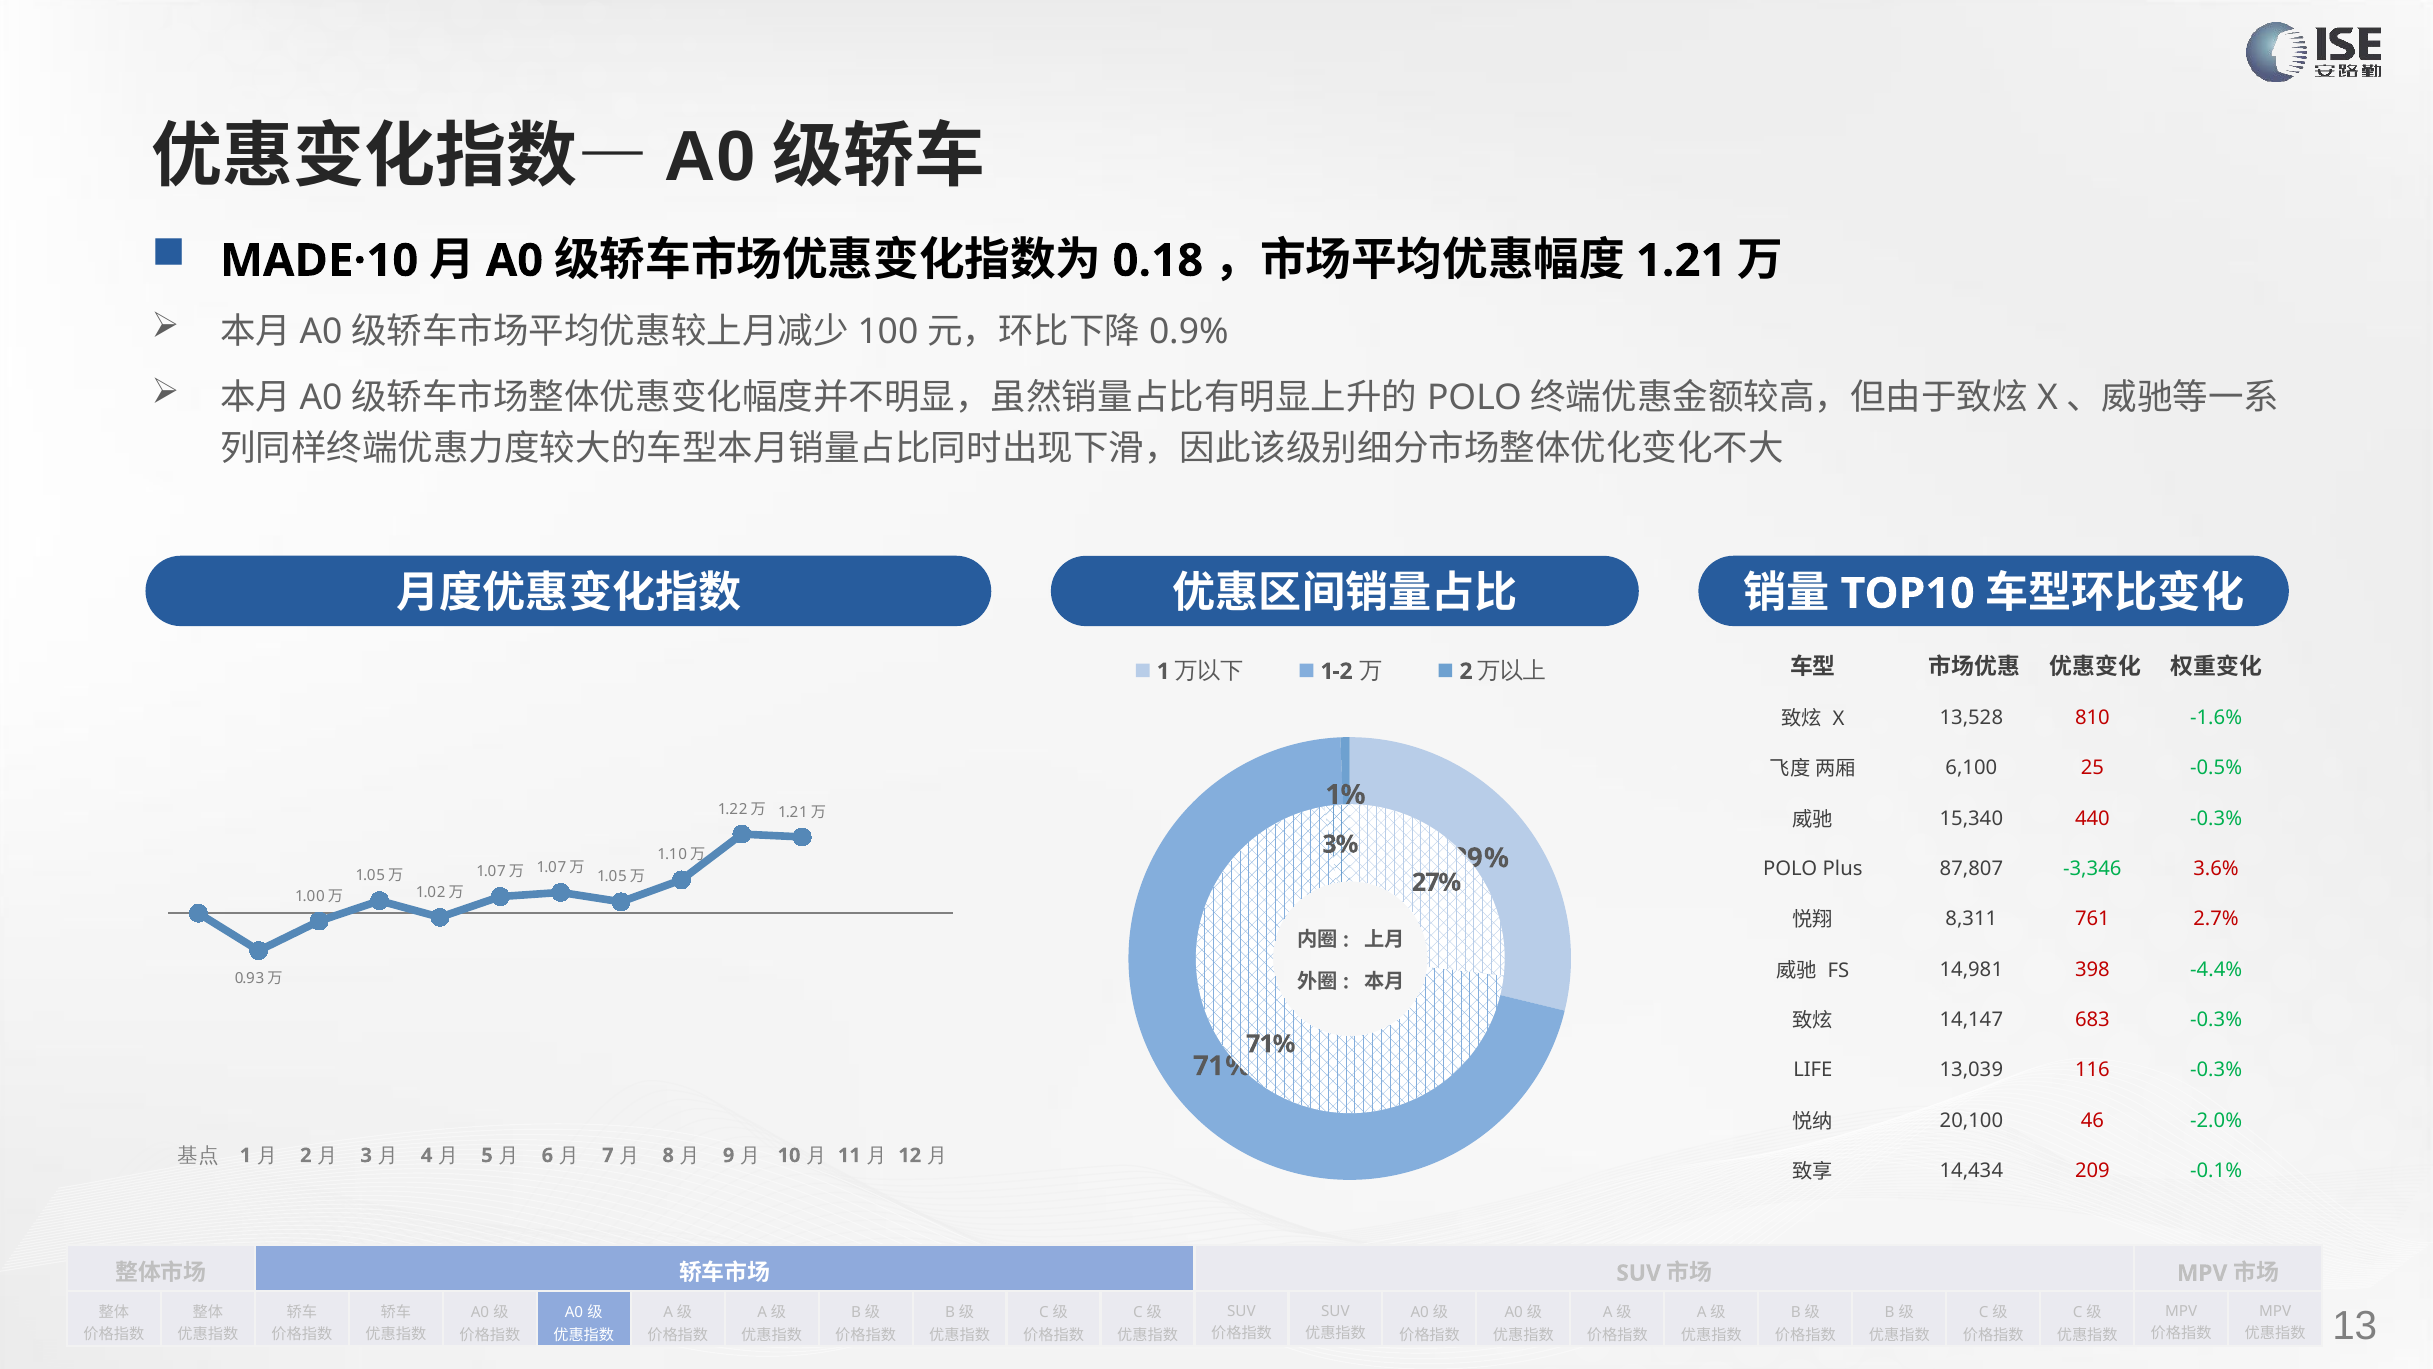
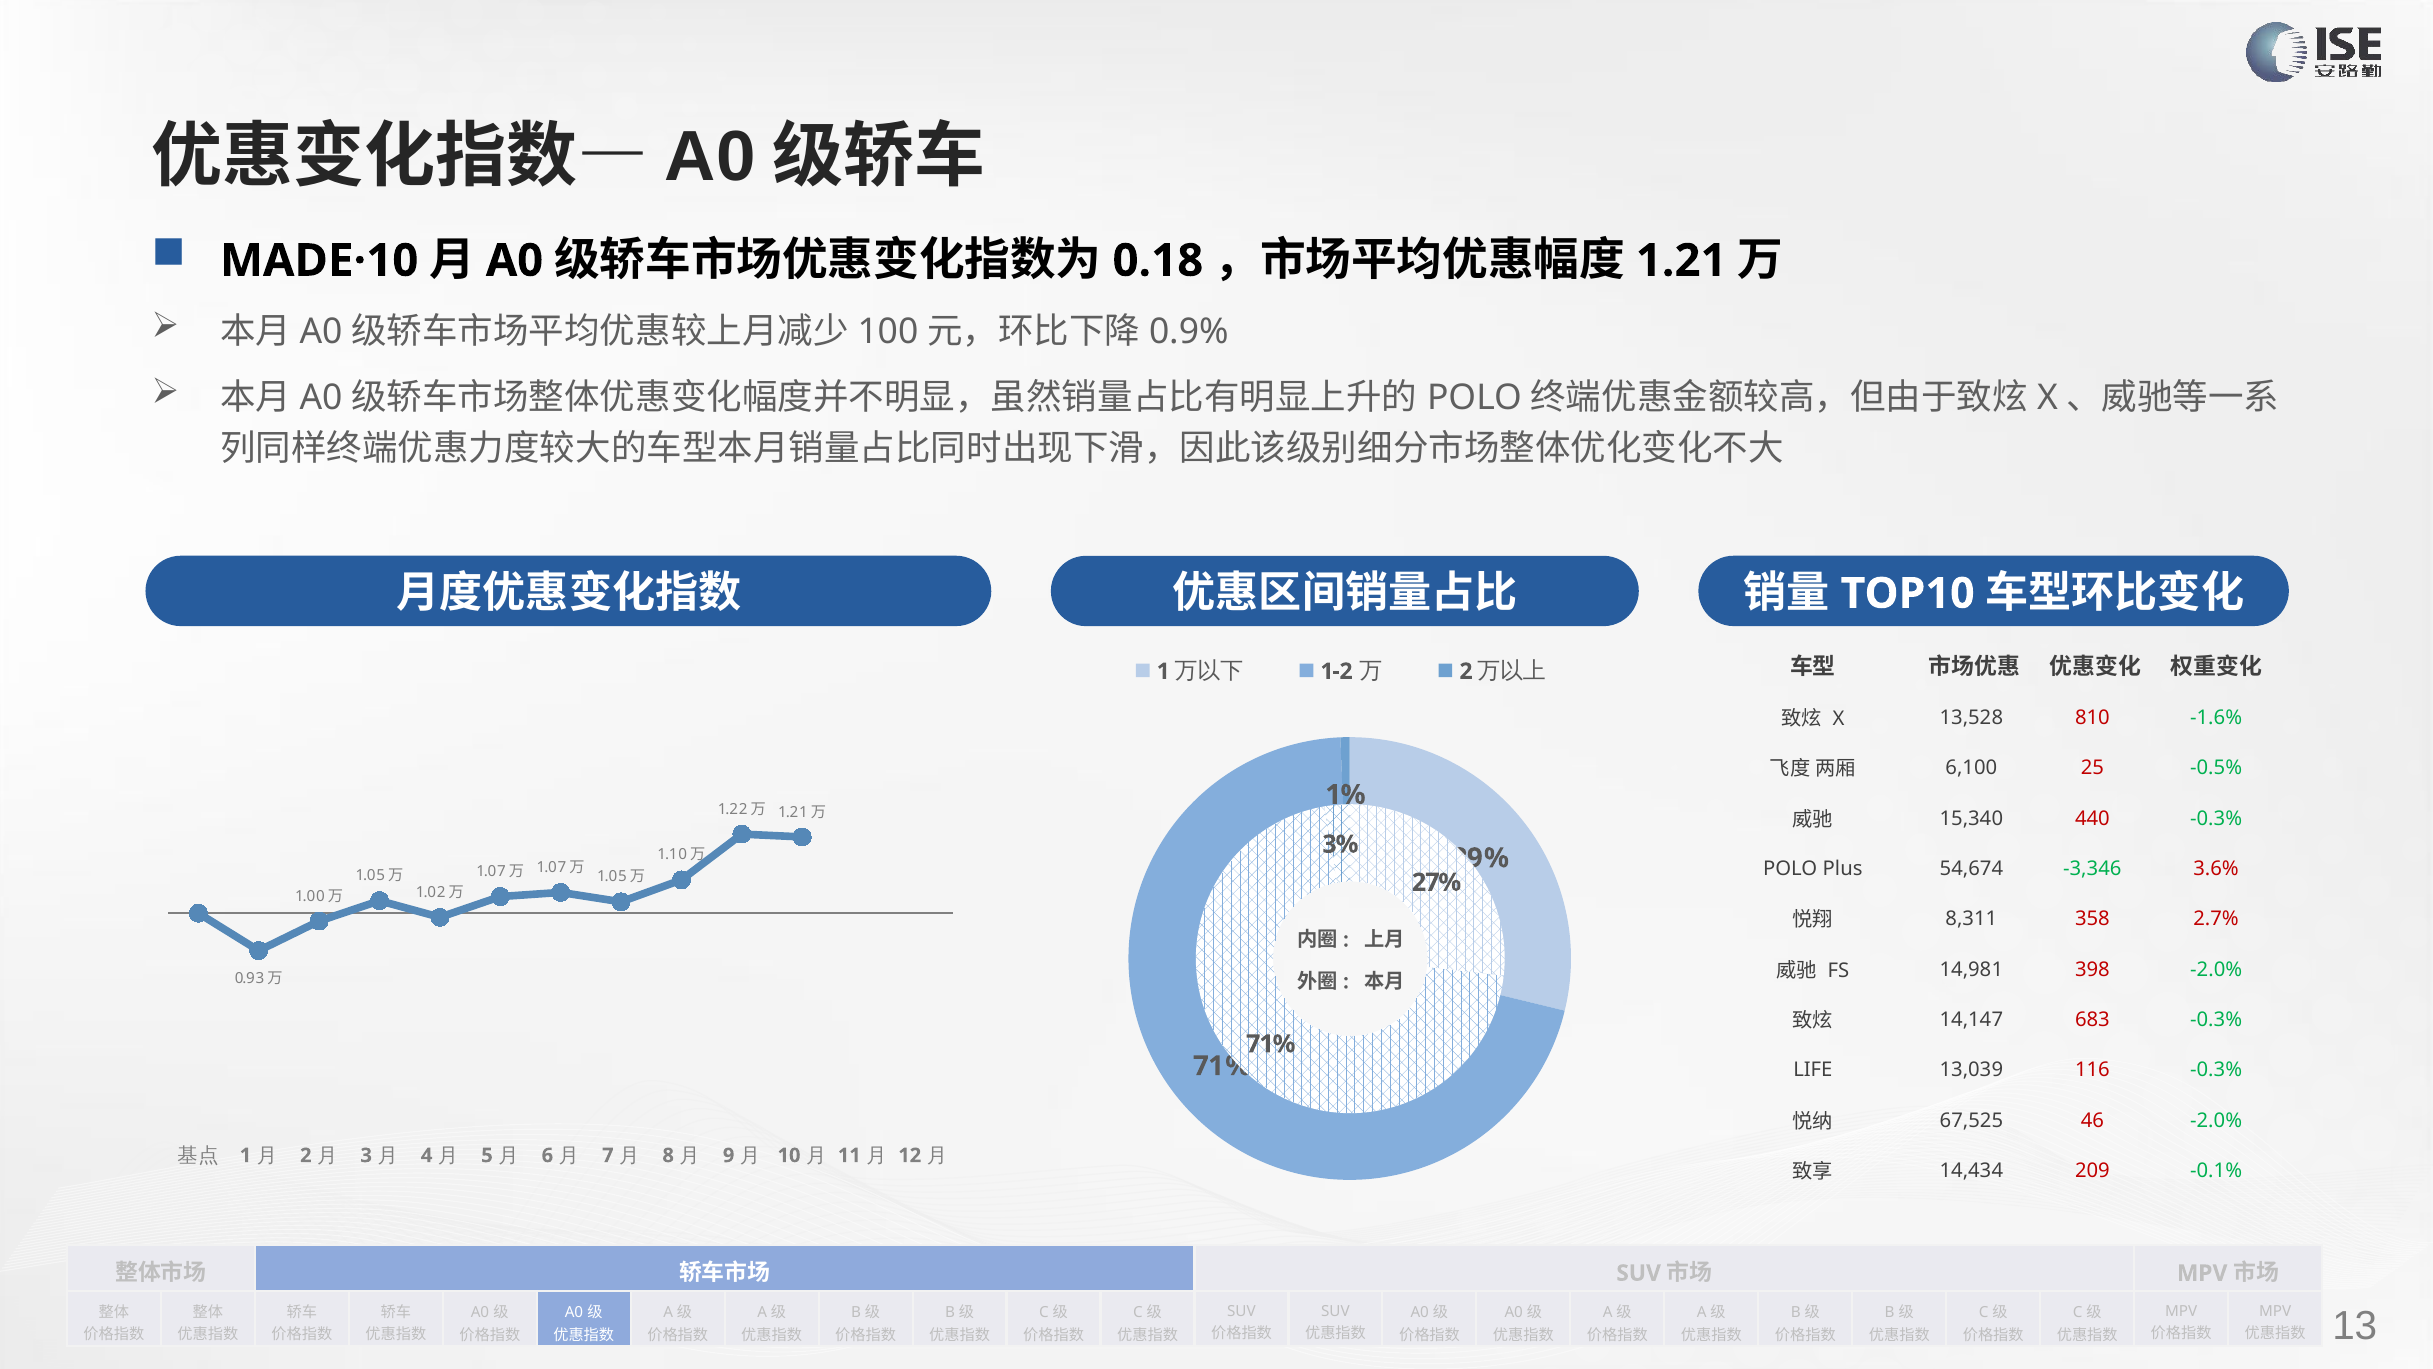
87,807: 87,807 -> 54,674
761: 761 -> 358
398 -4.4%: -4.4% -> -2.0%
20,100: 20,100 -> 67,525
